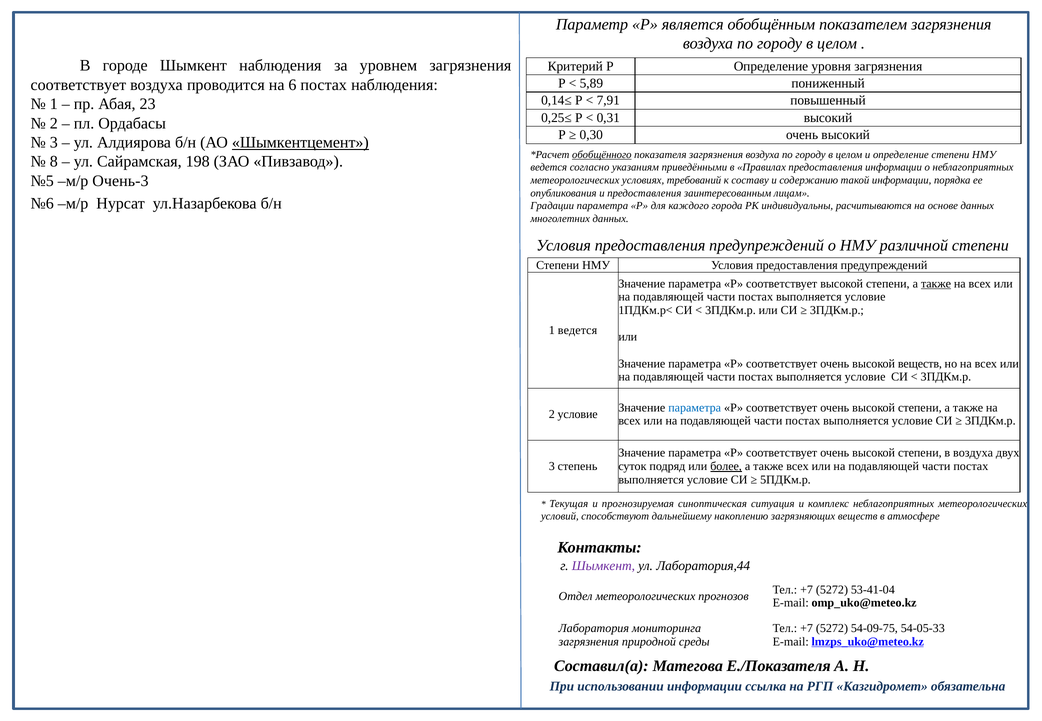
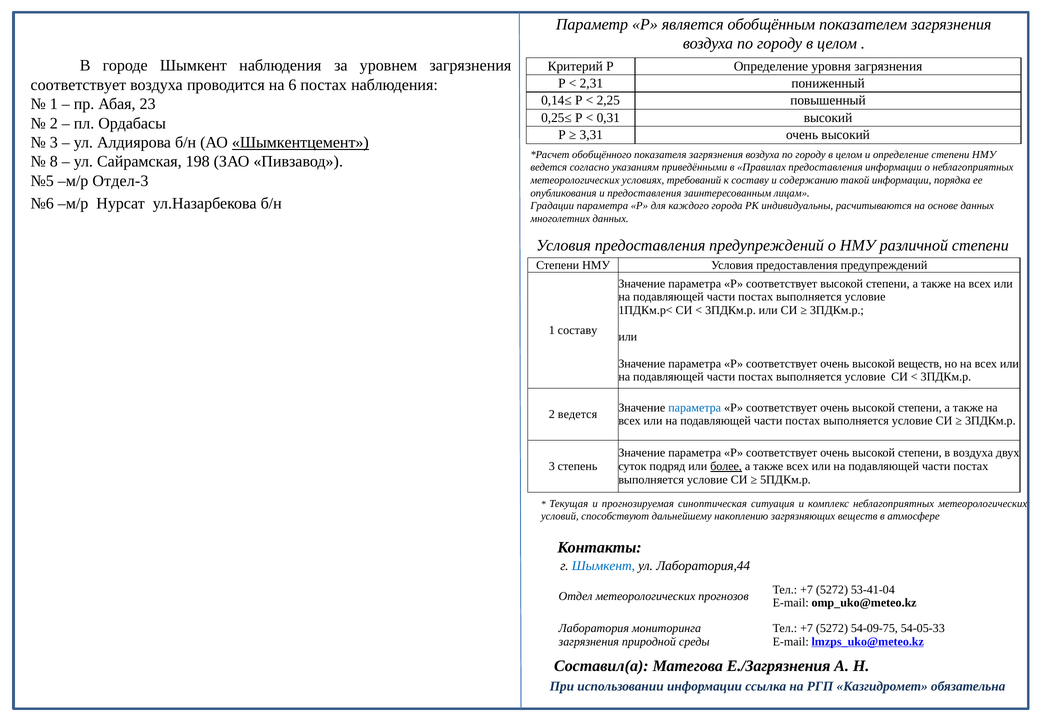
5,89: 5,89 -> 2,31
7,91: 7,91 -> 2,25
0,30: 0,30 -> 3,31
обобщённого underline: present -> none
Очень-3: Очень-3 -> Отдел-3
также at (936, 284) underline: present -> none
1 ведется: ведется -> составу
2 условие: условие -> ведется
Шымкент at (603, 566) colour: purple -> blue
Е./Показателя: Е./Показателя -> Е./Загрязнения
